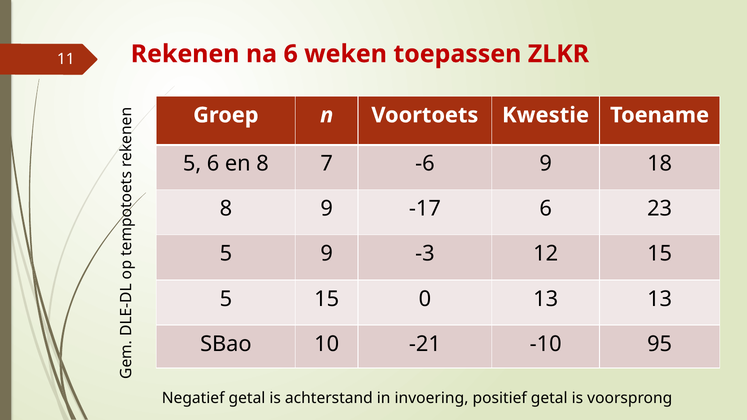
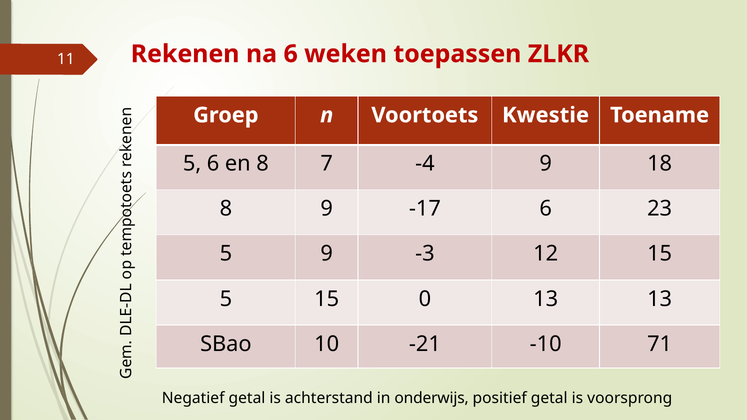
-6: -6 -> -4
95: 95 -> 71
invoering: invoering -> onderwijs
